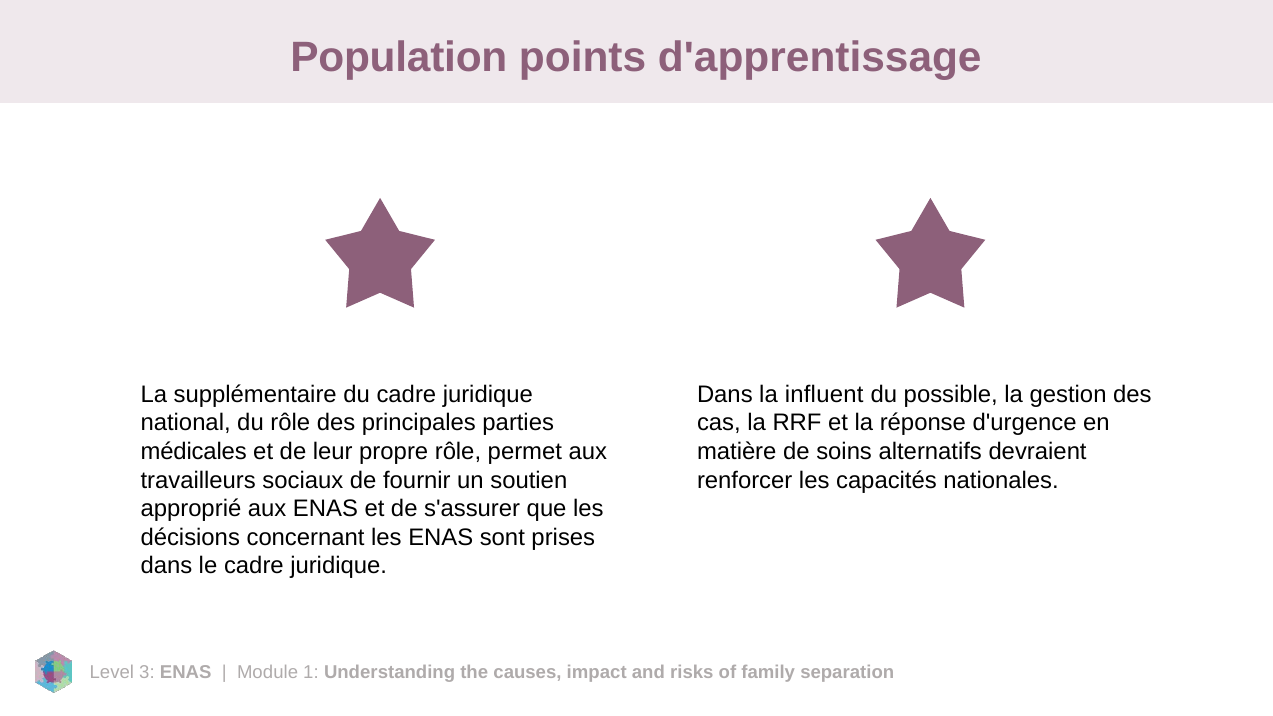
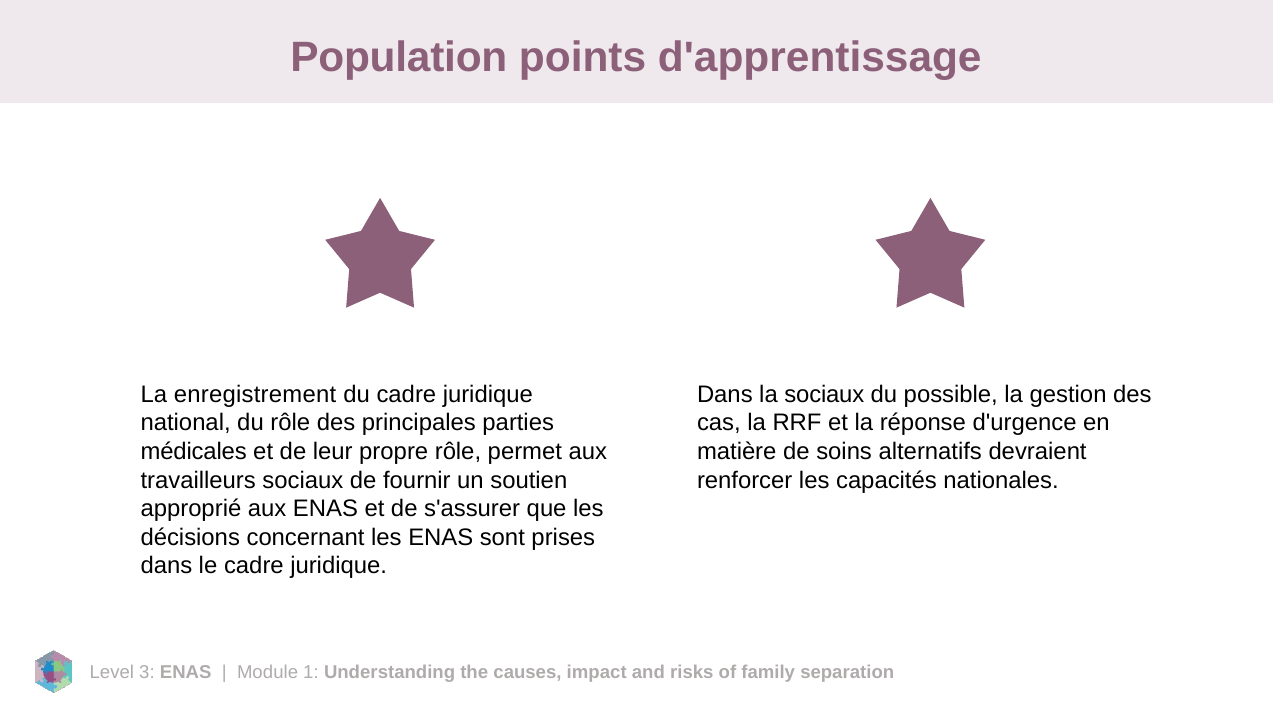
supplémentaire: supplémentaire -> enregistrement
la influent: influent -> sociaux
